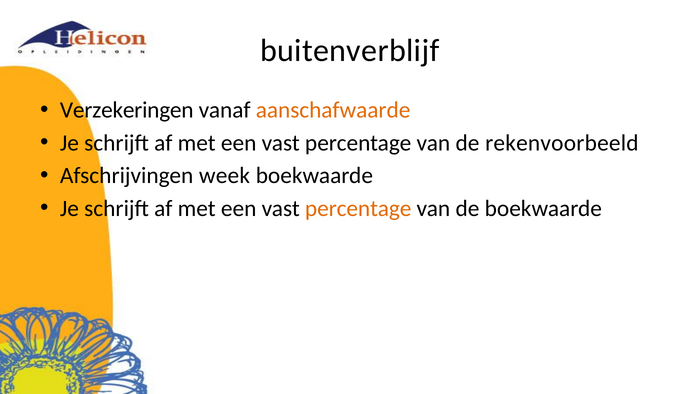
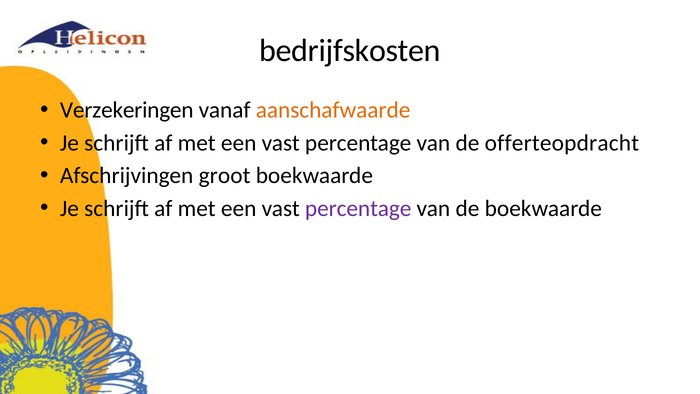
buitenverblijf: buitenverblijf -> bedrijfskosten
rekenvoorbeeld: rekenvoorbeeld -> offerteopdracht
week: week -> groot
percentage at (358, 208) colour: orange -> purple
